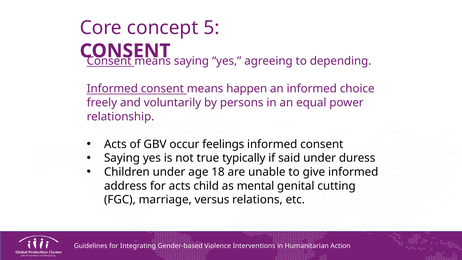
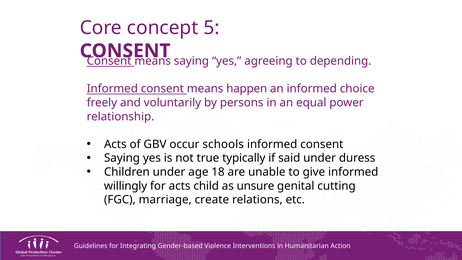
feelings: feelings -> schools
address: address -> willingly
mental: mental -> unsure
versus: versus -> create
